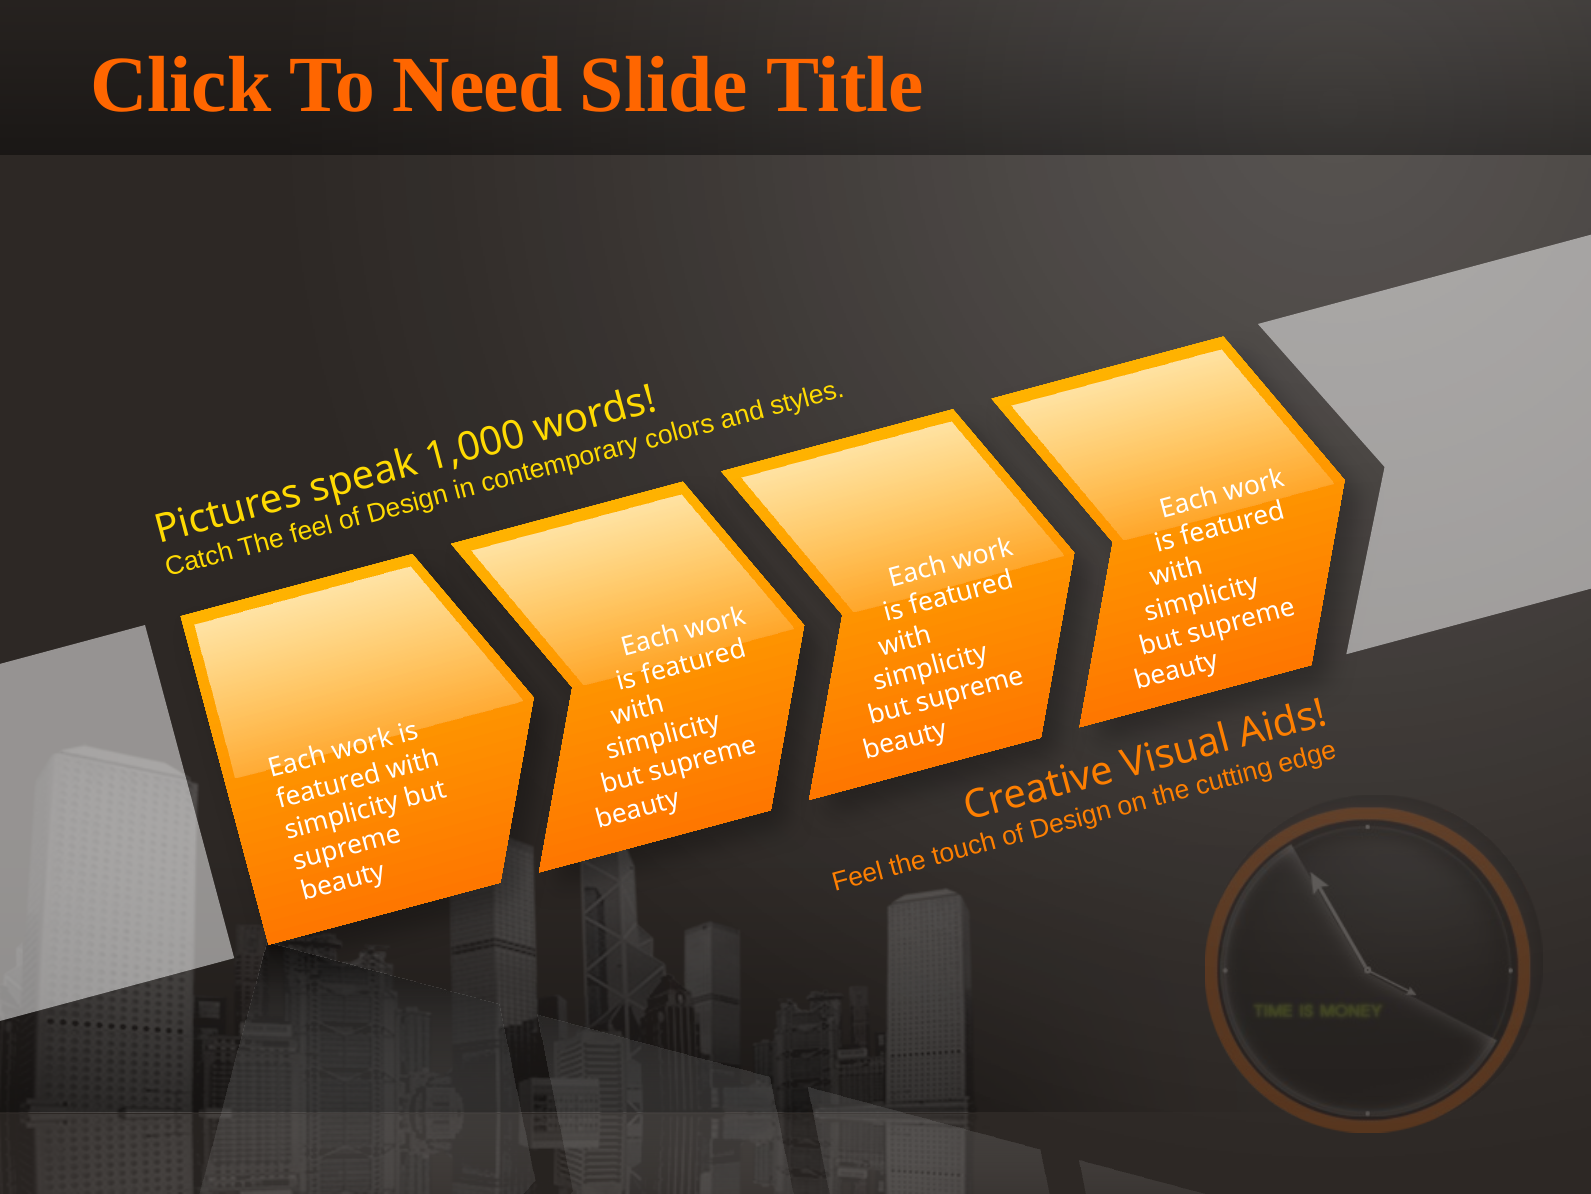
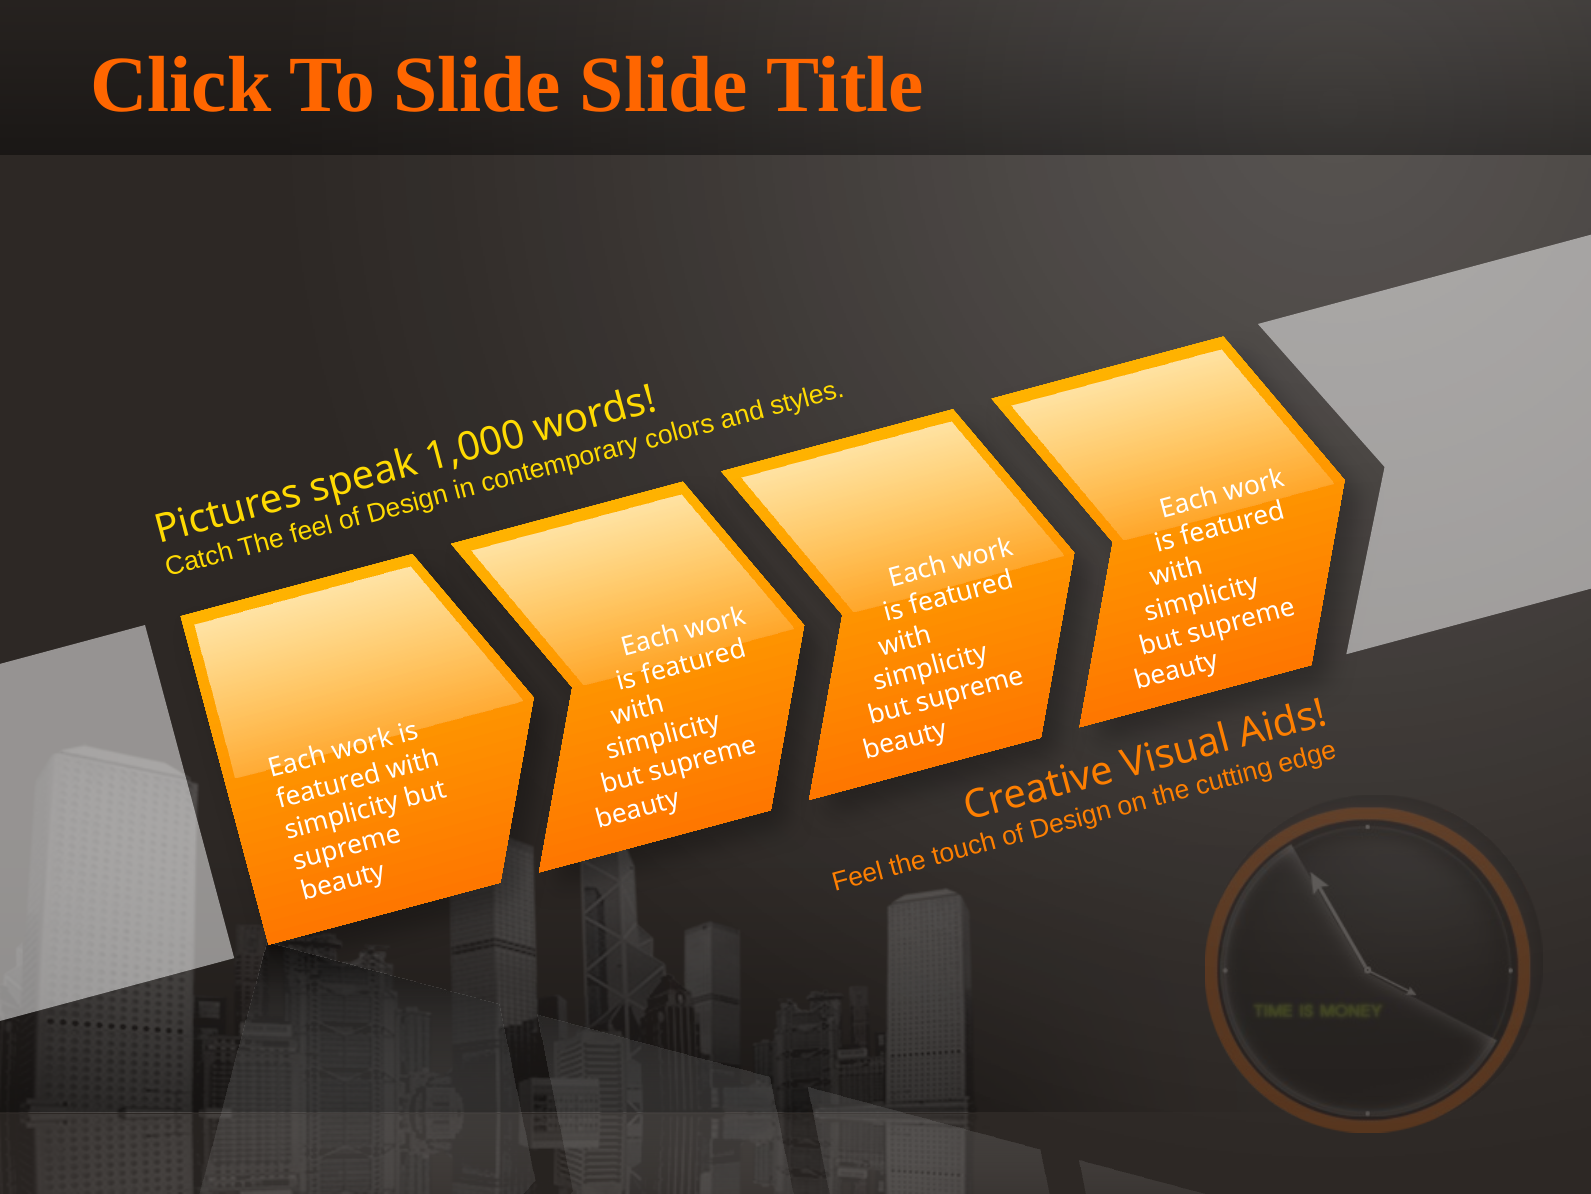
To Need: Need -> Slide
